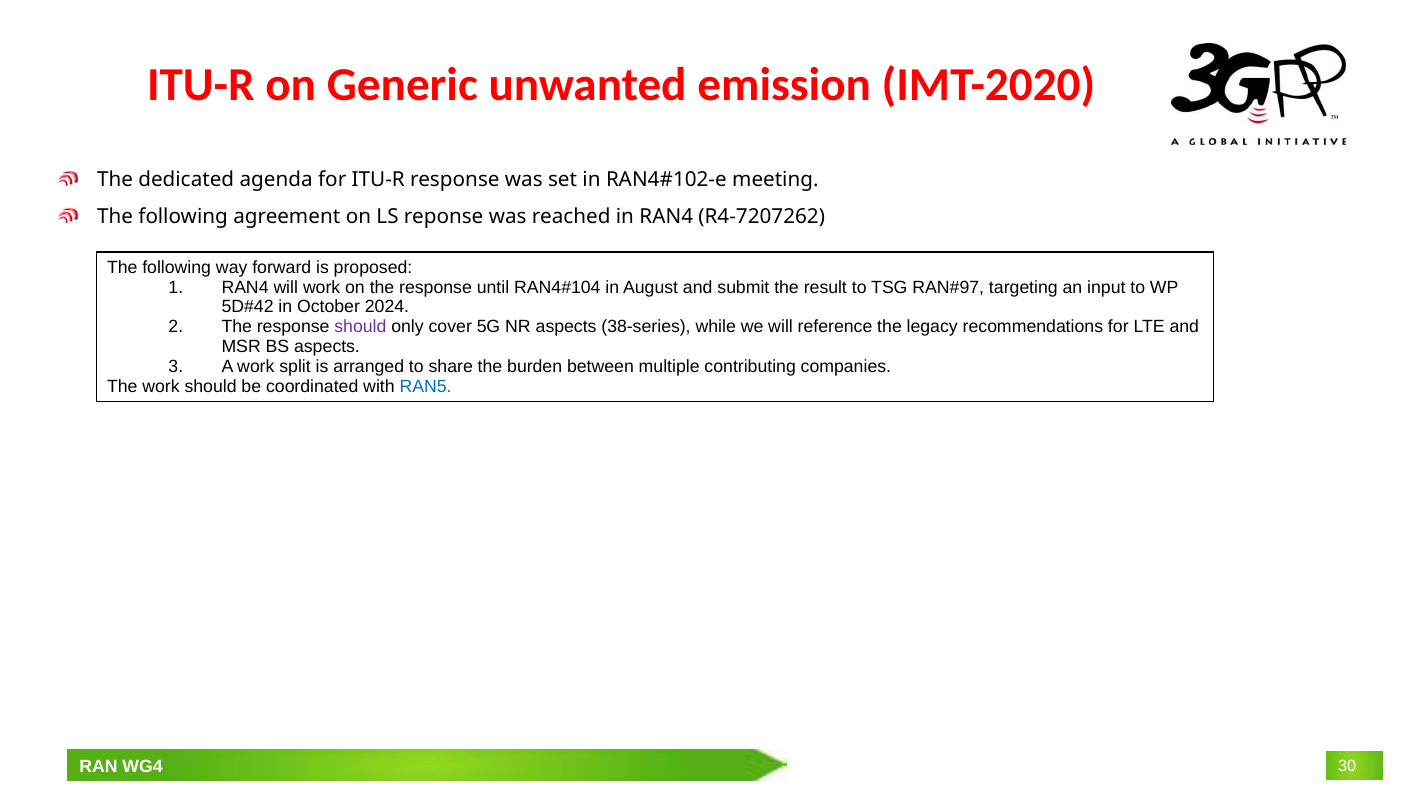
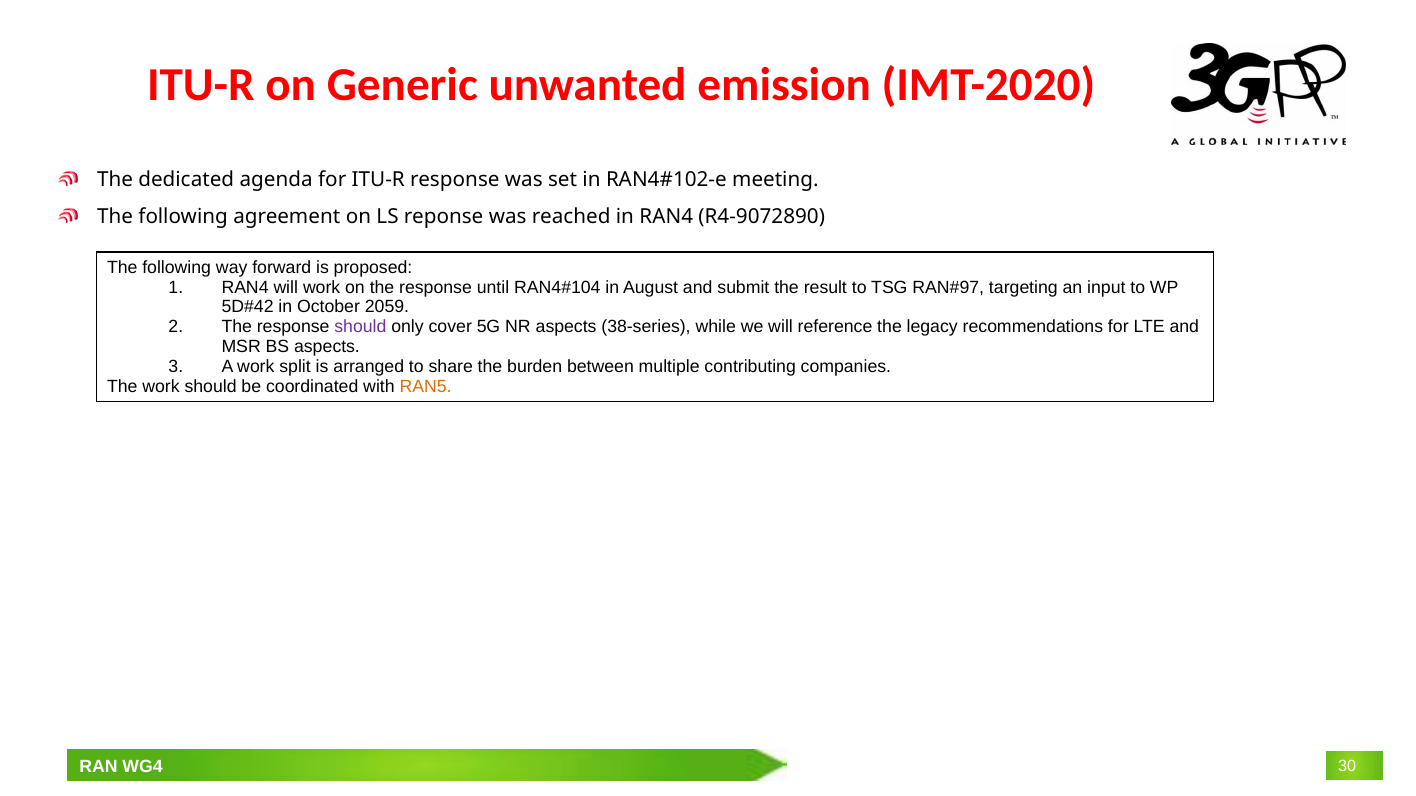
R4-7207262: R4-7207262 -> R4-9072890
2024: 2024 -> 2059
RAN5 colour: blue -> orange
